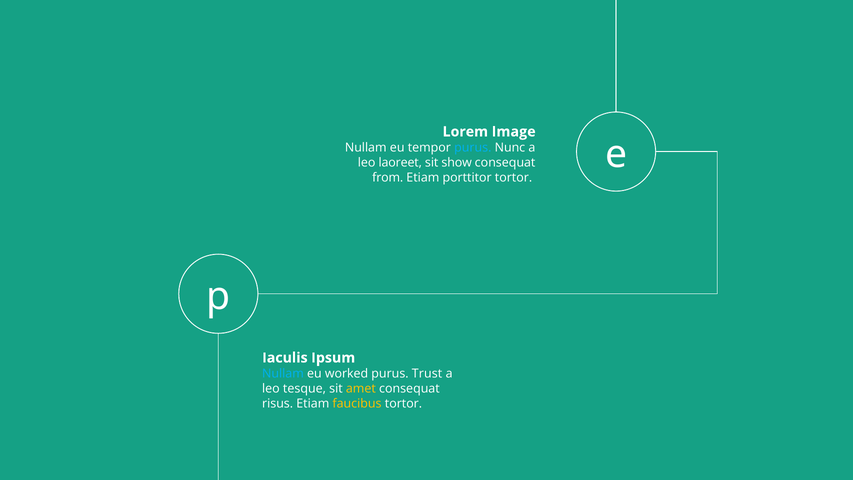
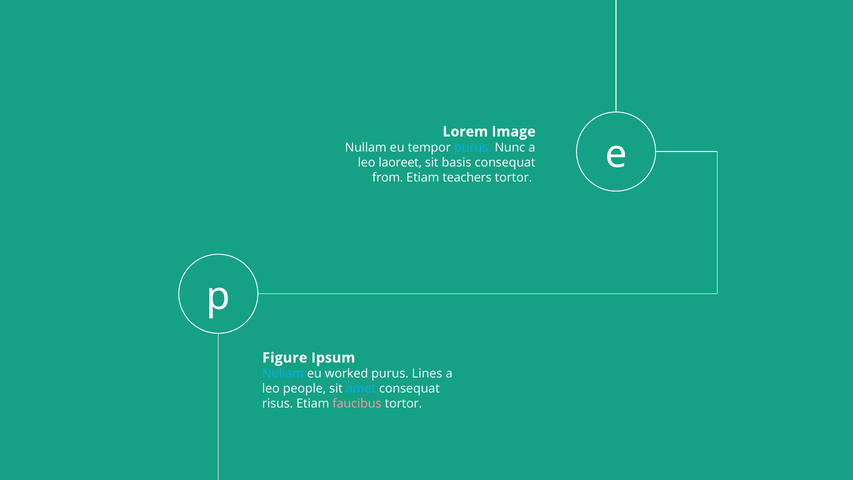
show: show -> basis
porttitor: porttitor -> teachers
Iaculis: Iaculis -> Figure
Trust: Trust -> Lines
tesque: tesque -> people
amet colour: yellow -> light blue
faucibus colour: yellow -> pink
